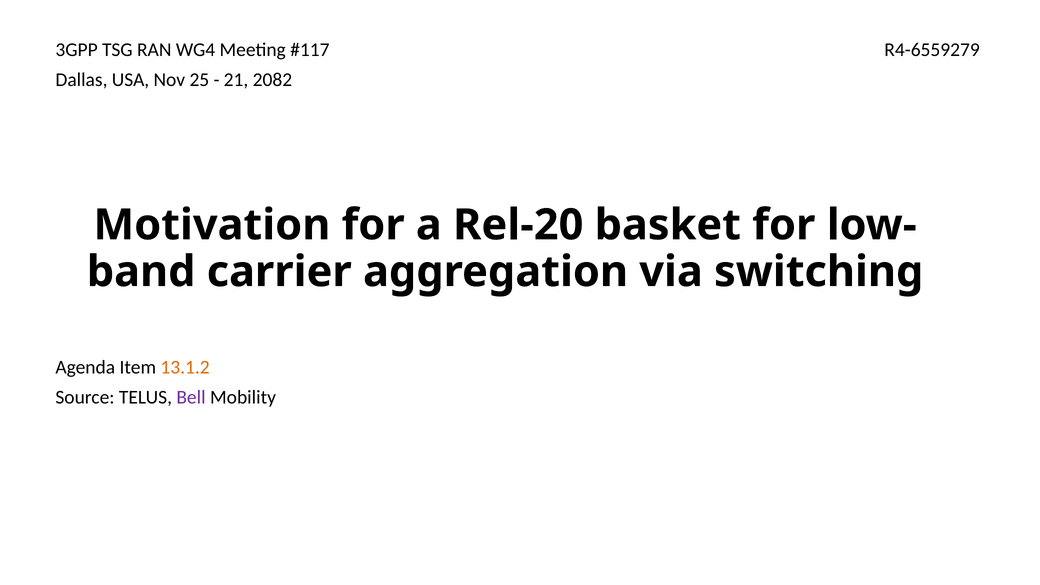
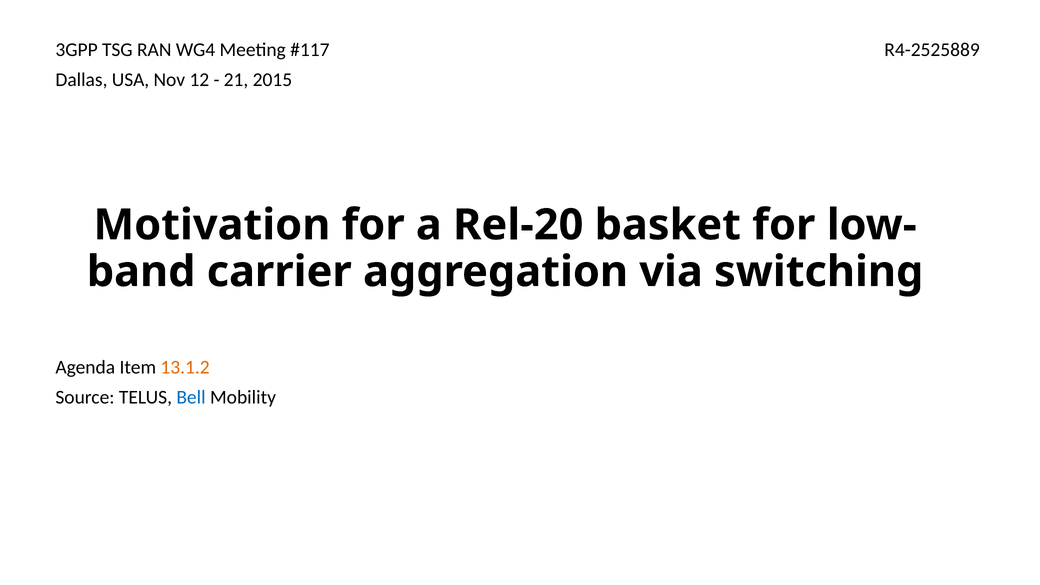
R4-6559279: R4-6559279 -> R4-2525889
25: 25 -> 12
2082: 2082 -> 2015
Bell colour: purple -> blue
